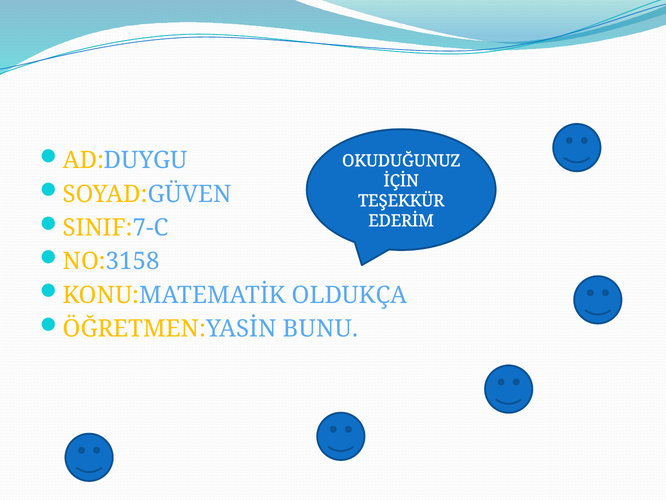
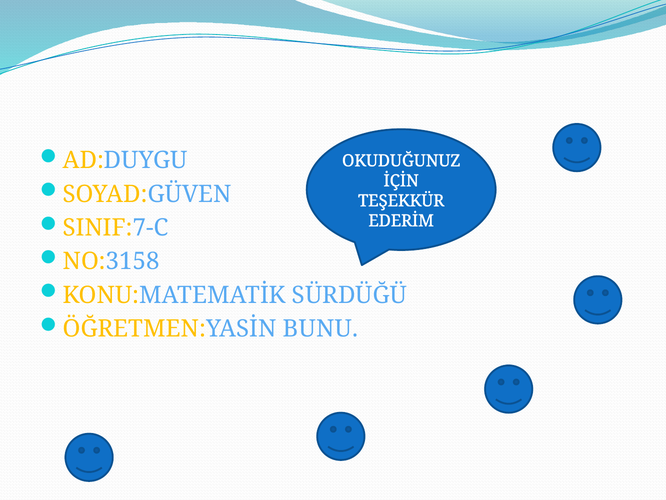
OLDUKÇA: OLDUKÇA -> SÜRDÜĞÜ
